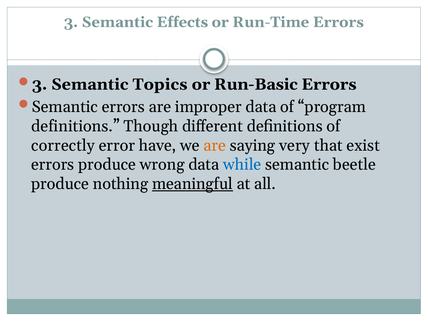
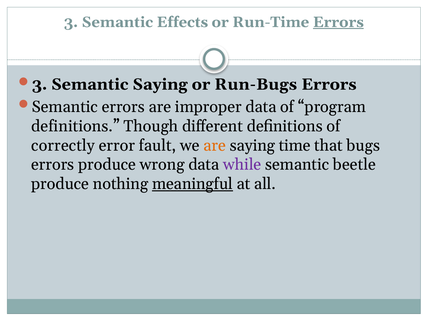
Errors at (338, 22) underline: none -> present
Semantic Topics: Topics -> Saying
Run-Basic: Run-Basic -> Run-Bugs
have: have -> fault
very: very -> time
exist: exist -> bugs
while colour: blue -> purple
